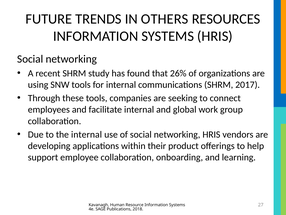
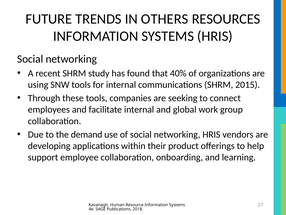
26%: 26% -> 40%
2017: 2017 -> 2015
the internal: internal -> demand
